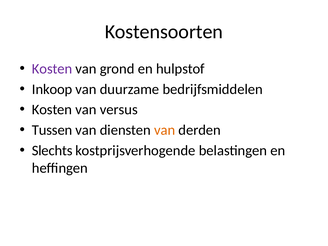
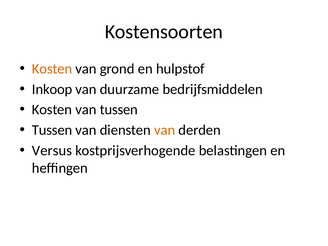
Kosten at (52, 69) colour: purple -> orange
van versus: versus -> tussen
Slechts: Slechts -> Versus
